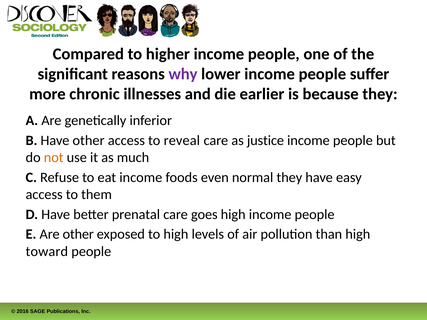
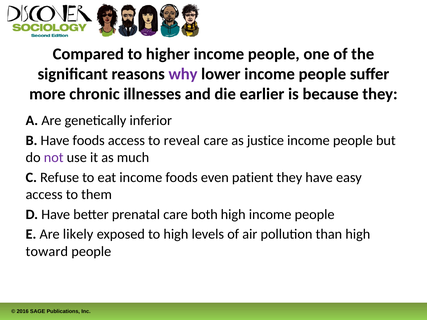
Have other: other -> foods
not colour: orange -> purple
normal: normal -> patient
goes: goes -> both
Are other: other -> likely
